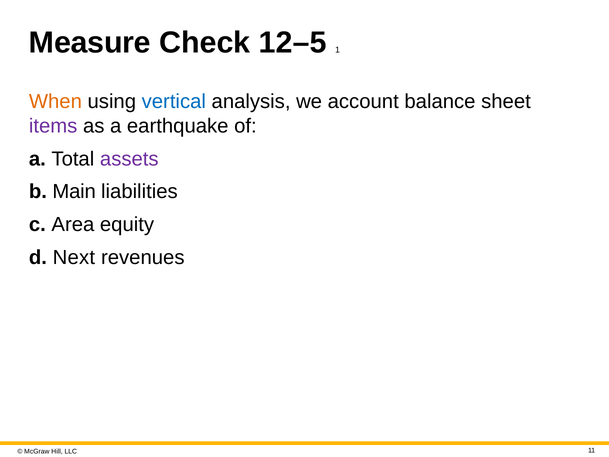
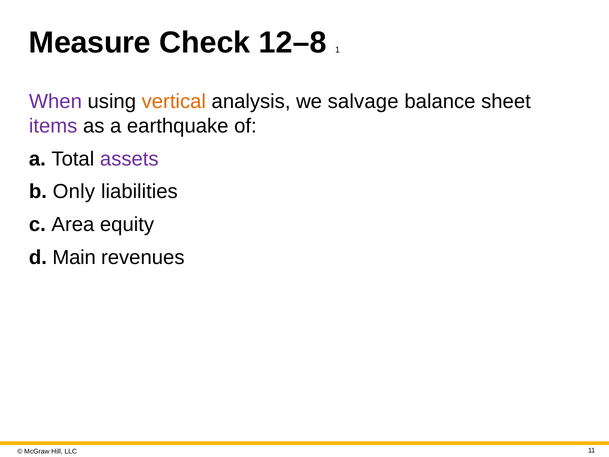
12–5: 12–5 -> 12–8
When colour: orange -> purple
vertical colour: blue -> orange
account: account -> salvage
Main: Main -> Only
Next: Next -> Main
